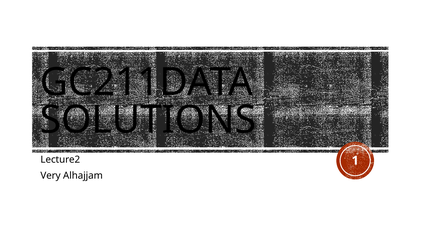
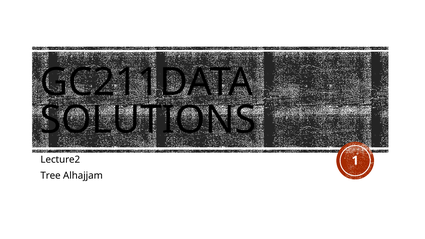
Very: Very -> Tree
